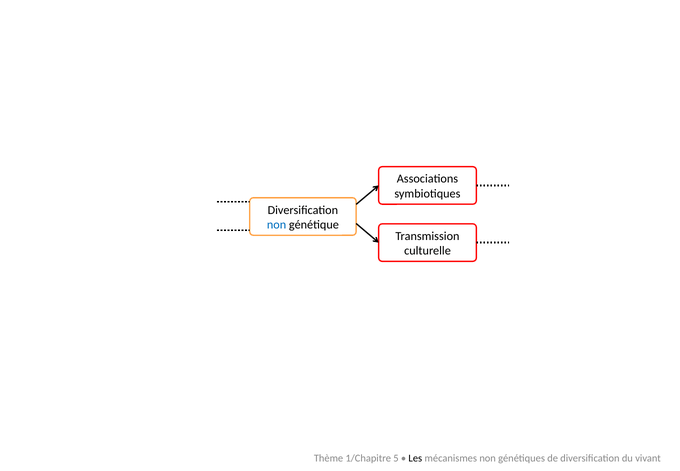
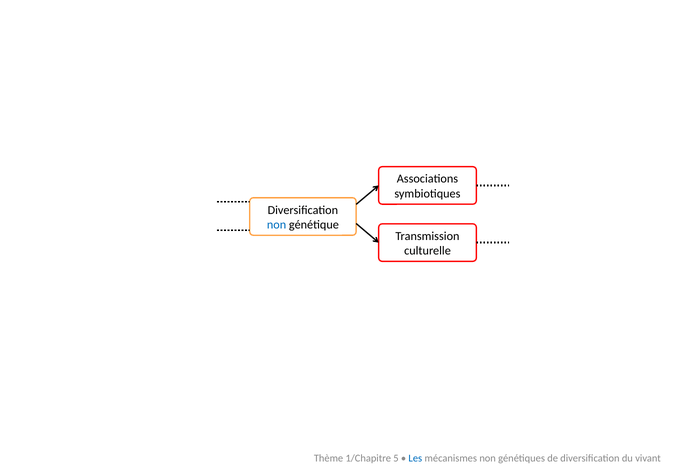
Les colour: black -> blue
